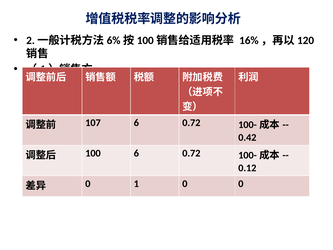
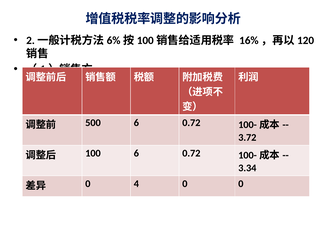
107: 107 -> 500
0.42: 0.42 -> 3.72
0.12: 0.12 -> 3.34
1: 1 -> 4
